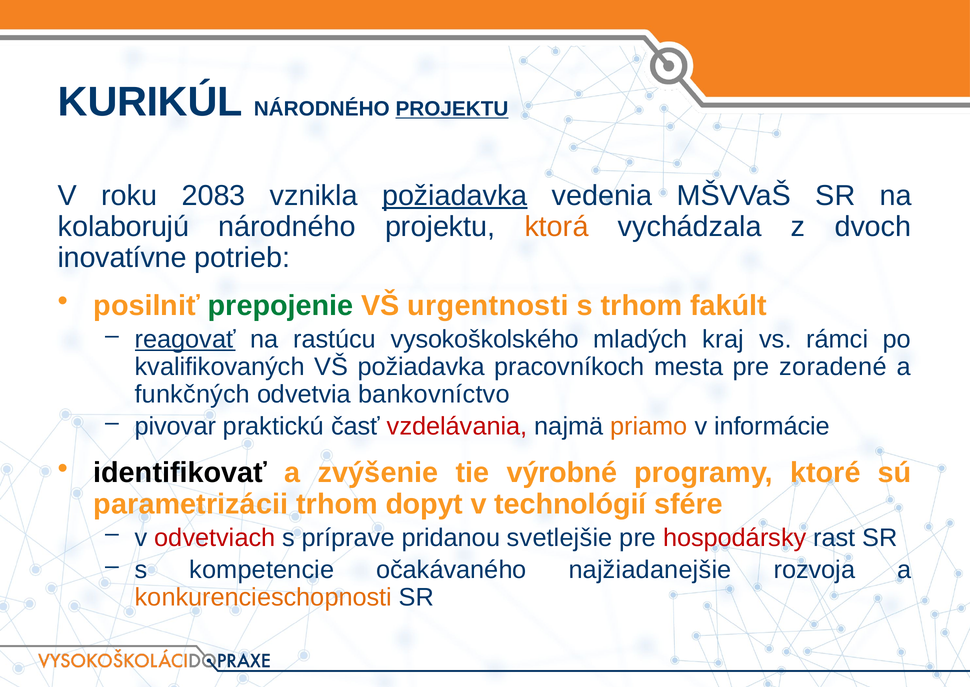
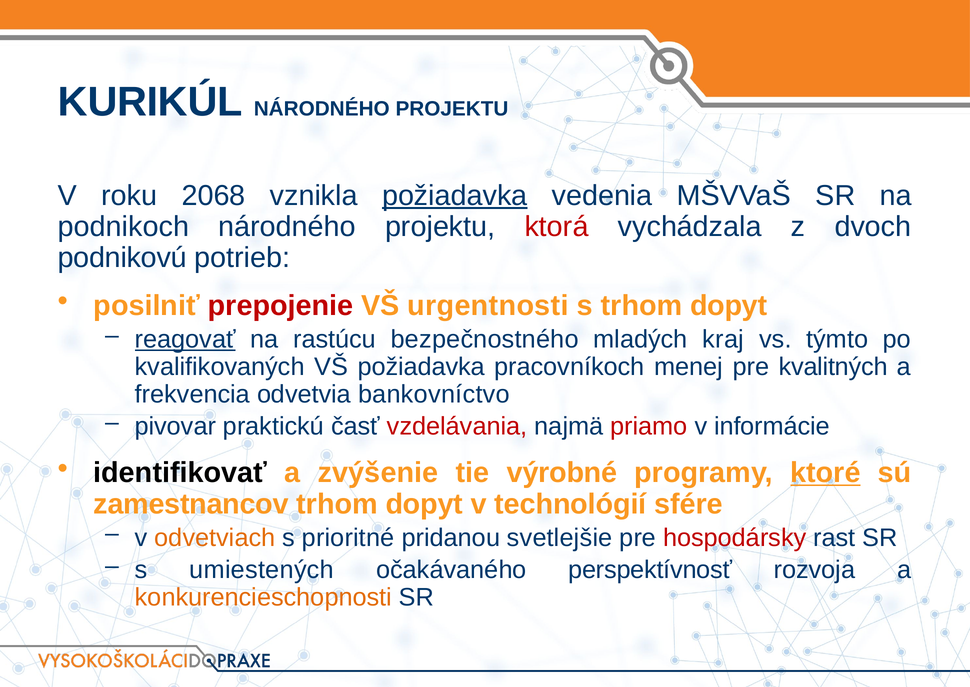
PROJEKTU at (452, 109) underline: present -> none
2083: 2083 -> 2068
kolaborujú: kolaborujú -> podnikoch
ktorá colour: orange -> red
inovatívne: inovatívne -> podnikovú
prepojenie colour: green -> red
s trhom fakúlt: fakúlt -> dopyt
vysokoškolského: vysokoškolského -> bezpečnostného
rámci: rámci -> týmto
mesta: mesta -> menej
zoradené: zoradené -> kvalitných
funkčných: funkčných -> frekvencia
priamo colour: orange -> red
ktoré underline: none -> present
parametrizácii: parametrizácii -> zamestnancov
odvetviach colour: red -> orange
príprave: príprave -> prioritné
kompetencie: kompetencie -> umiestených
najžiadanejšie: najžiadanejšie -> perspektívnosť
